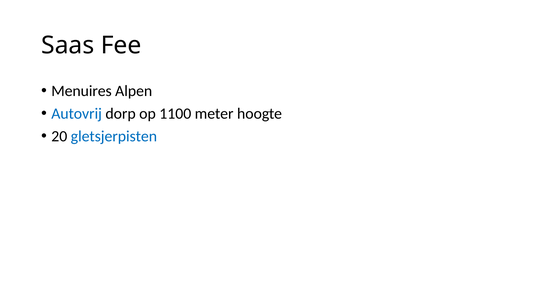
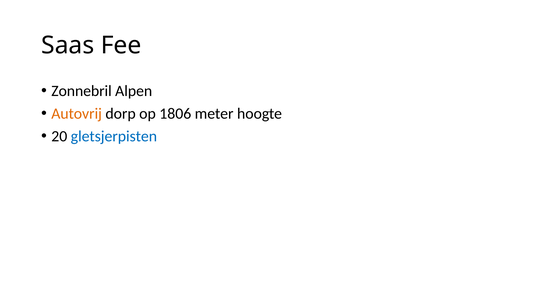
Menuires: Menuires -> Zonnebril
Autovrij colour: blue -> orange
1100: 1100 -> 1806
